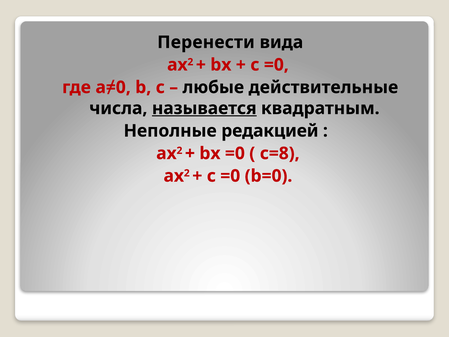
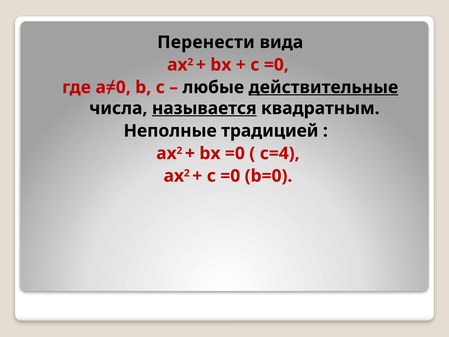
действительные underline: none -> present
редакцией: редакцией -> традицией
c=8: c=8 -> c=4
